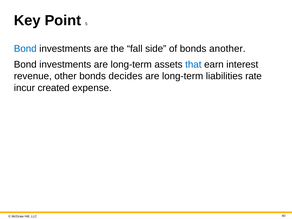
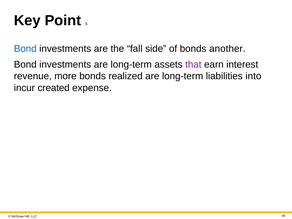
that colour: blue -> purple
other: other -> more
decides: decides -> realized
rate: rate -> into
